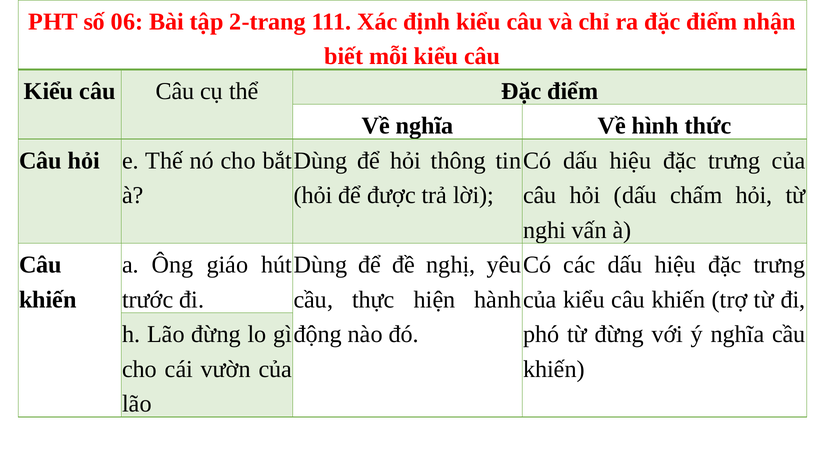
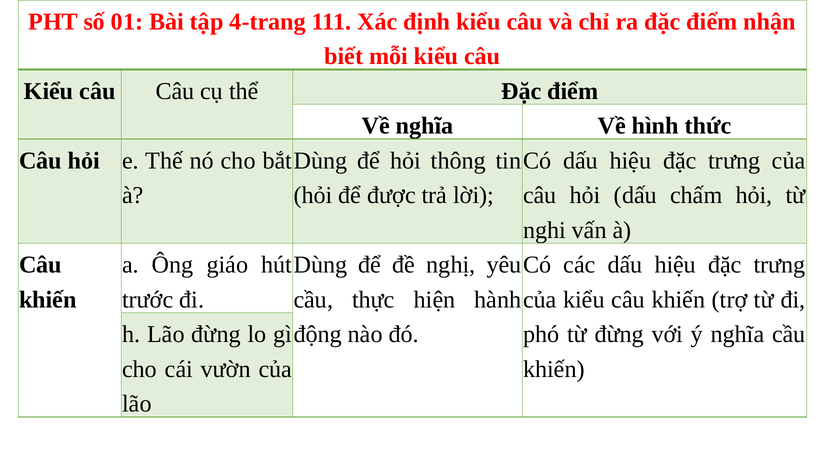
06: 06 -> 01
2-trang: 2-trang -> 4-trang
